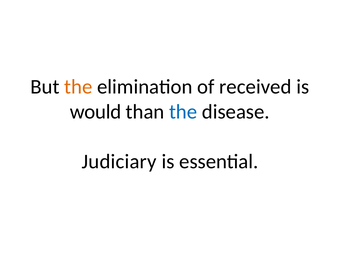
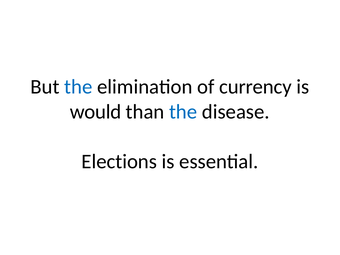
the at (78, 87) colour: orange -> blue
received: received -> currency
Judiciary: Judiciary -> Elections
